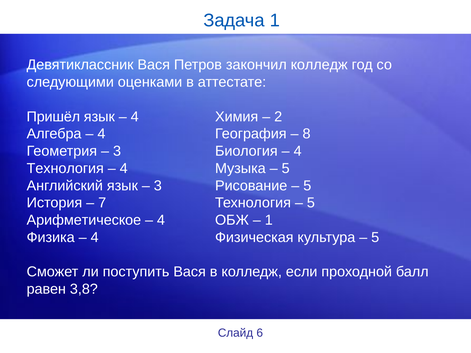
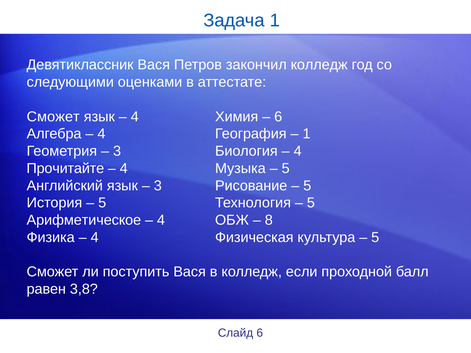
Пришёл at (53, 117): Пришёл -> Сможет
2 at (278, 117): 2 -> 6
8 at (307, 134): 8 -> 1
Технология at (65, 168): Технология -> Прочитайте
7 at (102, 203): 7 -> 5
1 at (269, 220): 1 -> 8
